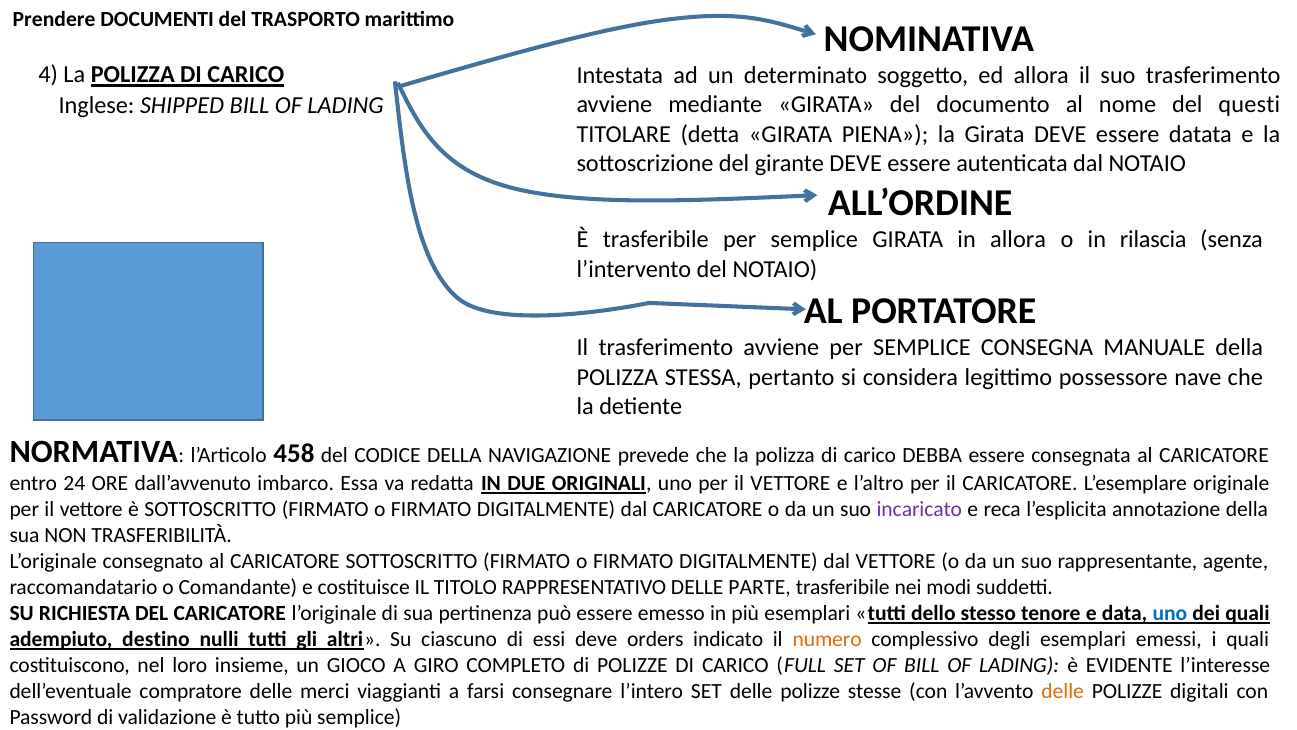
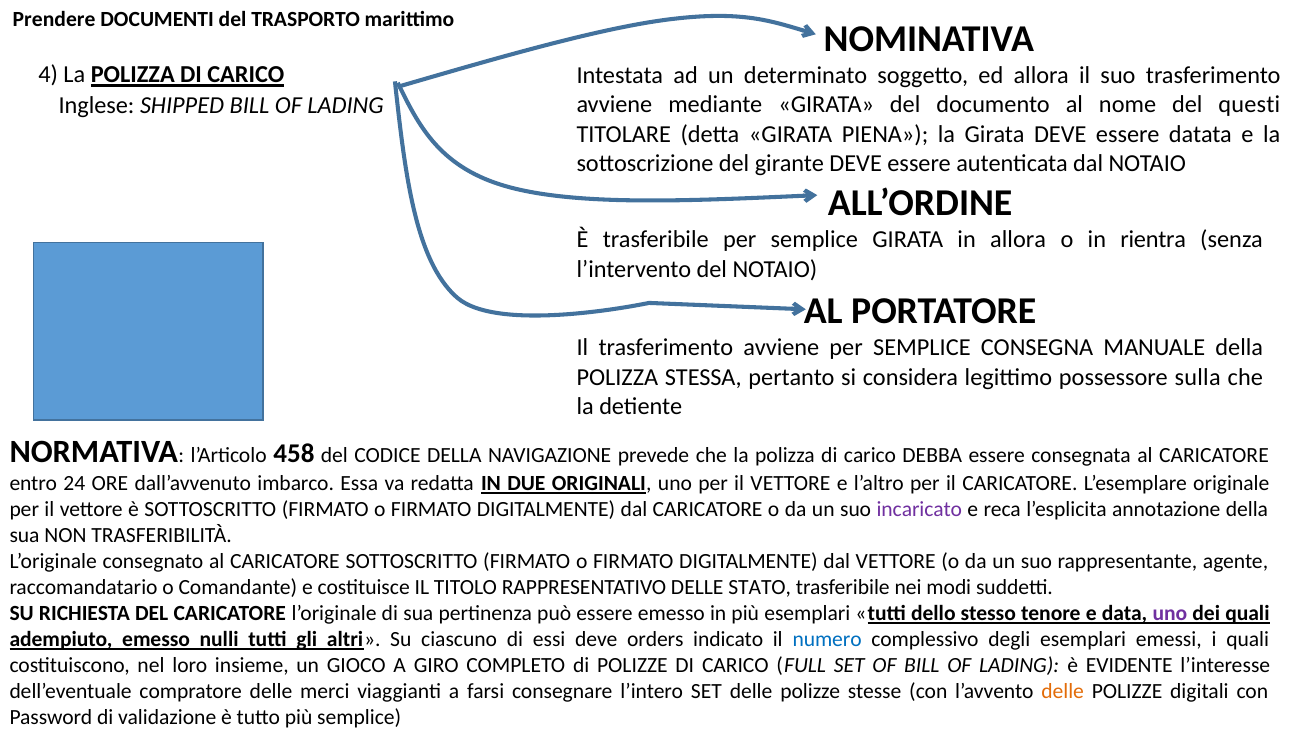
rilascia: rilascia -> rientra
nave: nave -> sulla
PARTE: PARTE -> STATO
uno at (1170, 613) colour: blue -> purple
adempiuto destino: destino -> emesso
numero colour: orange -> blue
